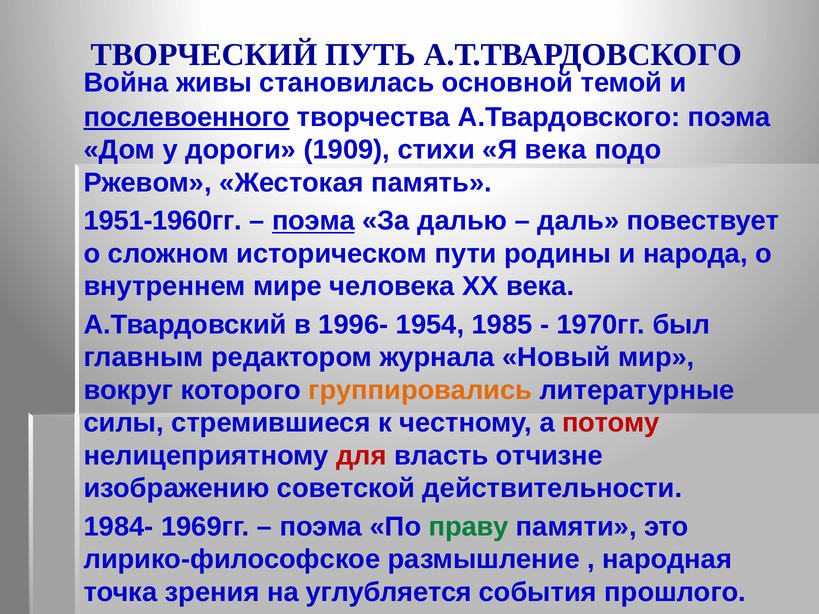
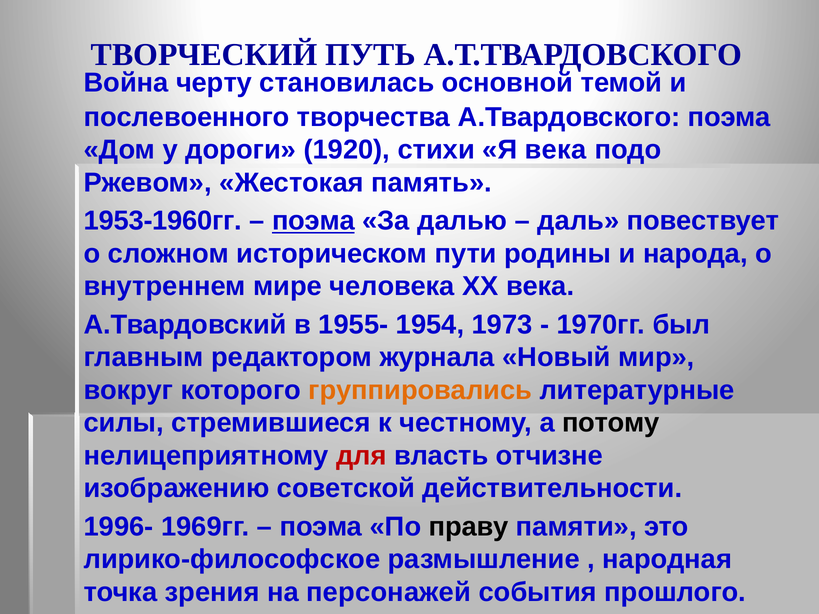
живы: живы -> черту
послевоенного underline: present -> none
1909: 1909 -> 1920
1951-1960гг: 1951-1960гг -> 1953-1960гг
1996-: 1996- -> 1955-
1985: 1985 -> 1973
потому colour: red -> black
1984-: 1984- -> 1996-
праву colour: green -> black
углубляется: углубляется -> персонажей
